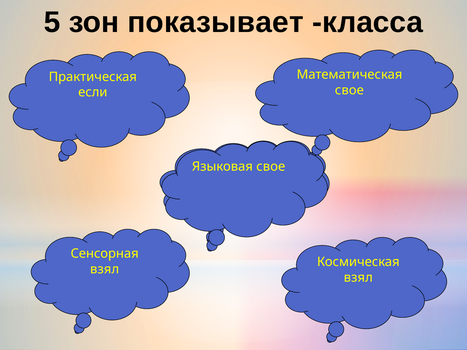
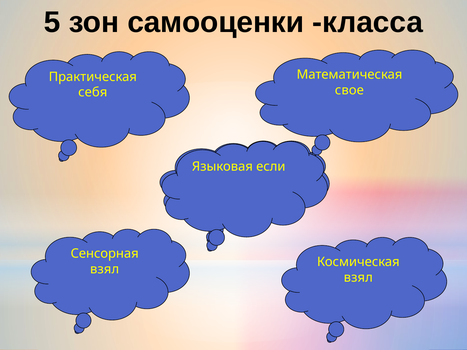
показывает: показывает -> самооценки
если: если -> себя
Языковая свое: свое -> если
